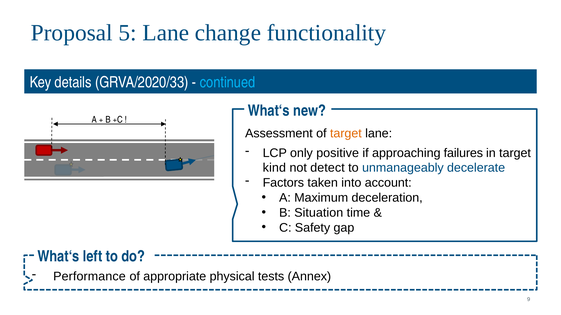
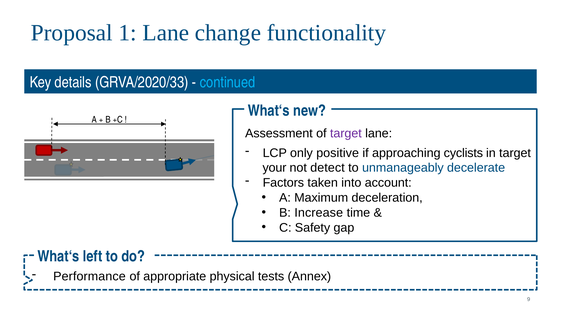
5: 5 -> 1
target at (346, 134) colour: orange -> purple
failures: failures -> cyclists
kind: kind -> your
Situation: Situation -> Increase
